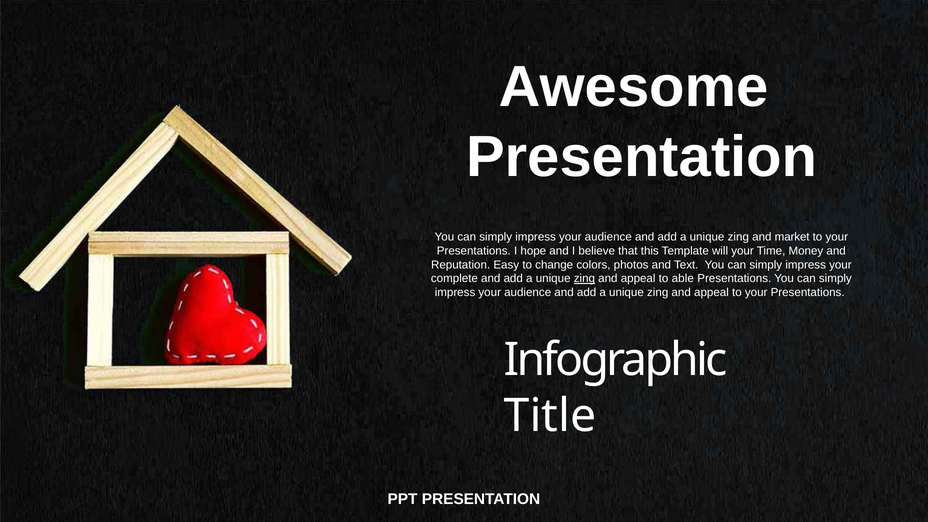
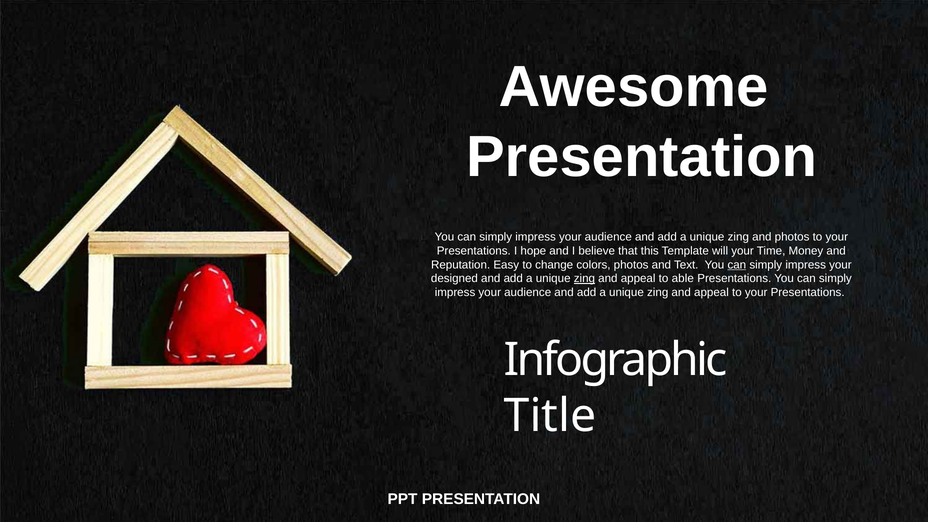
and market: market -> photos
can at (737, 265) underline: none -> present
complete: complete -> designed
